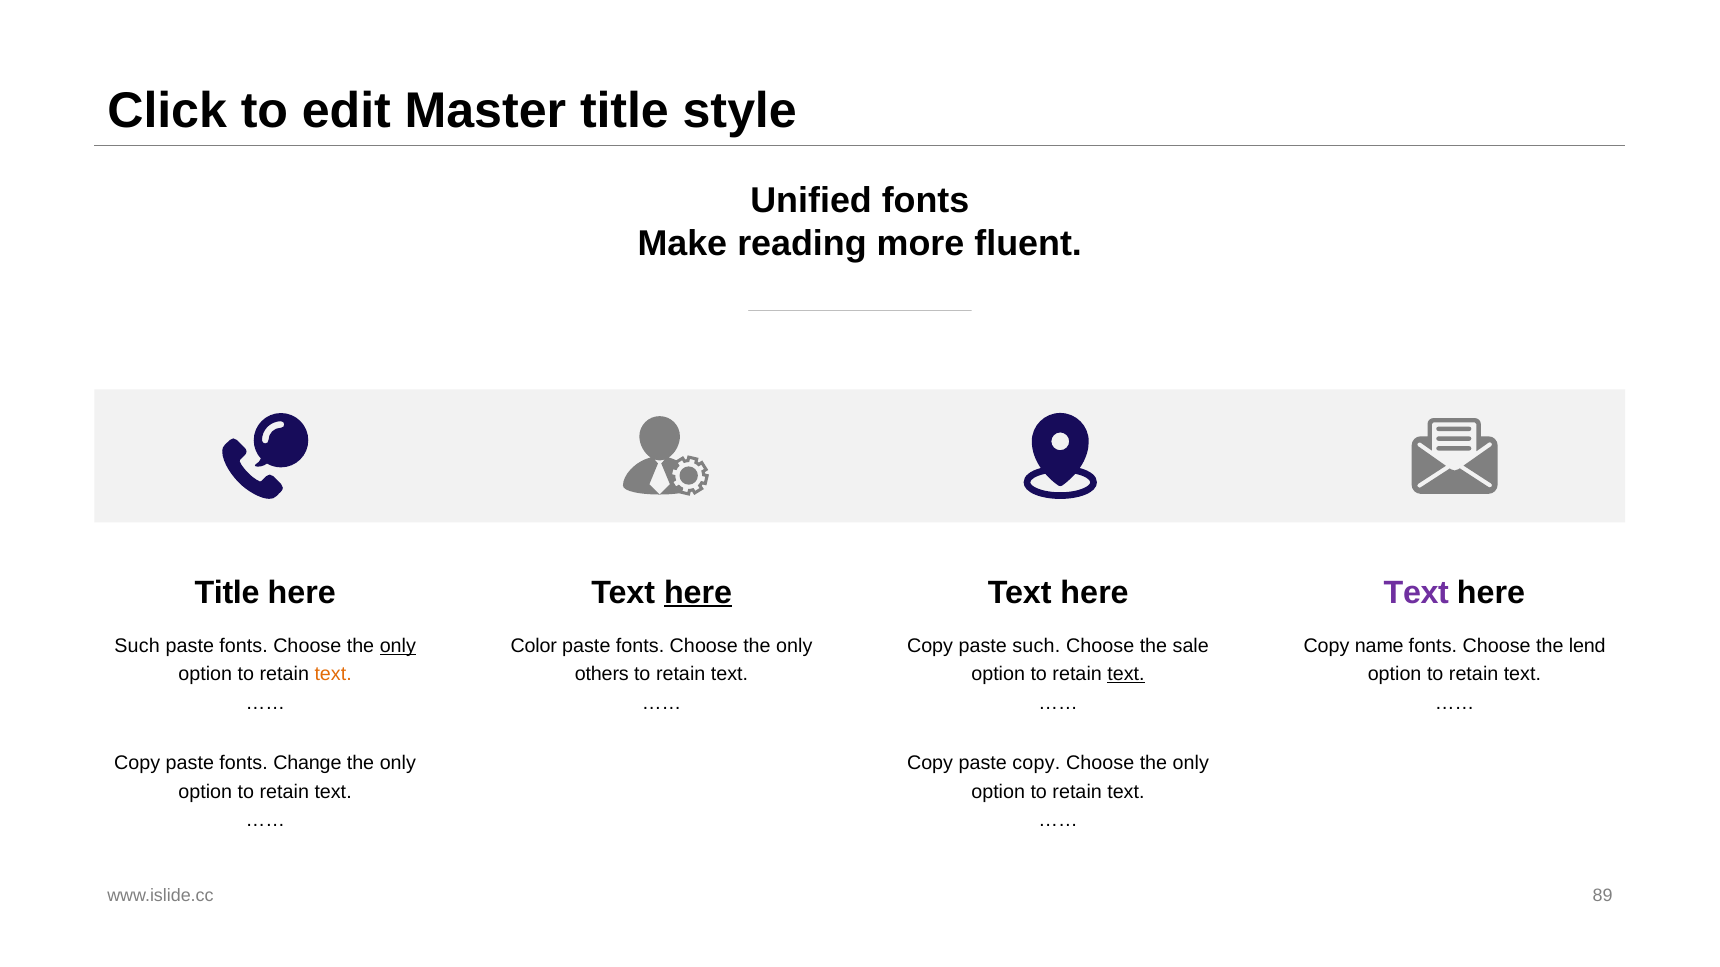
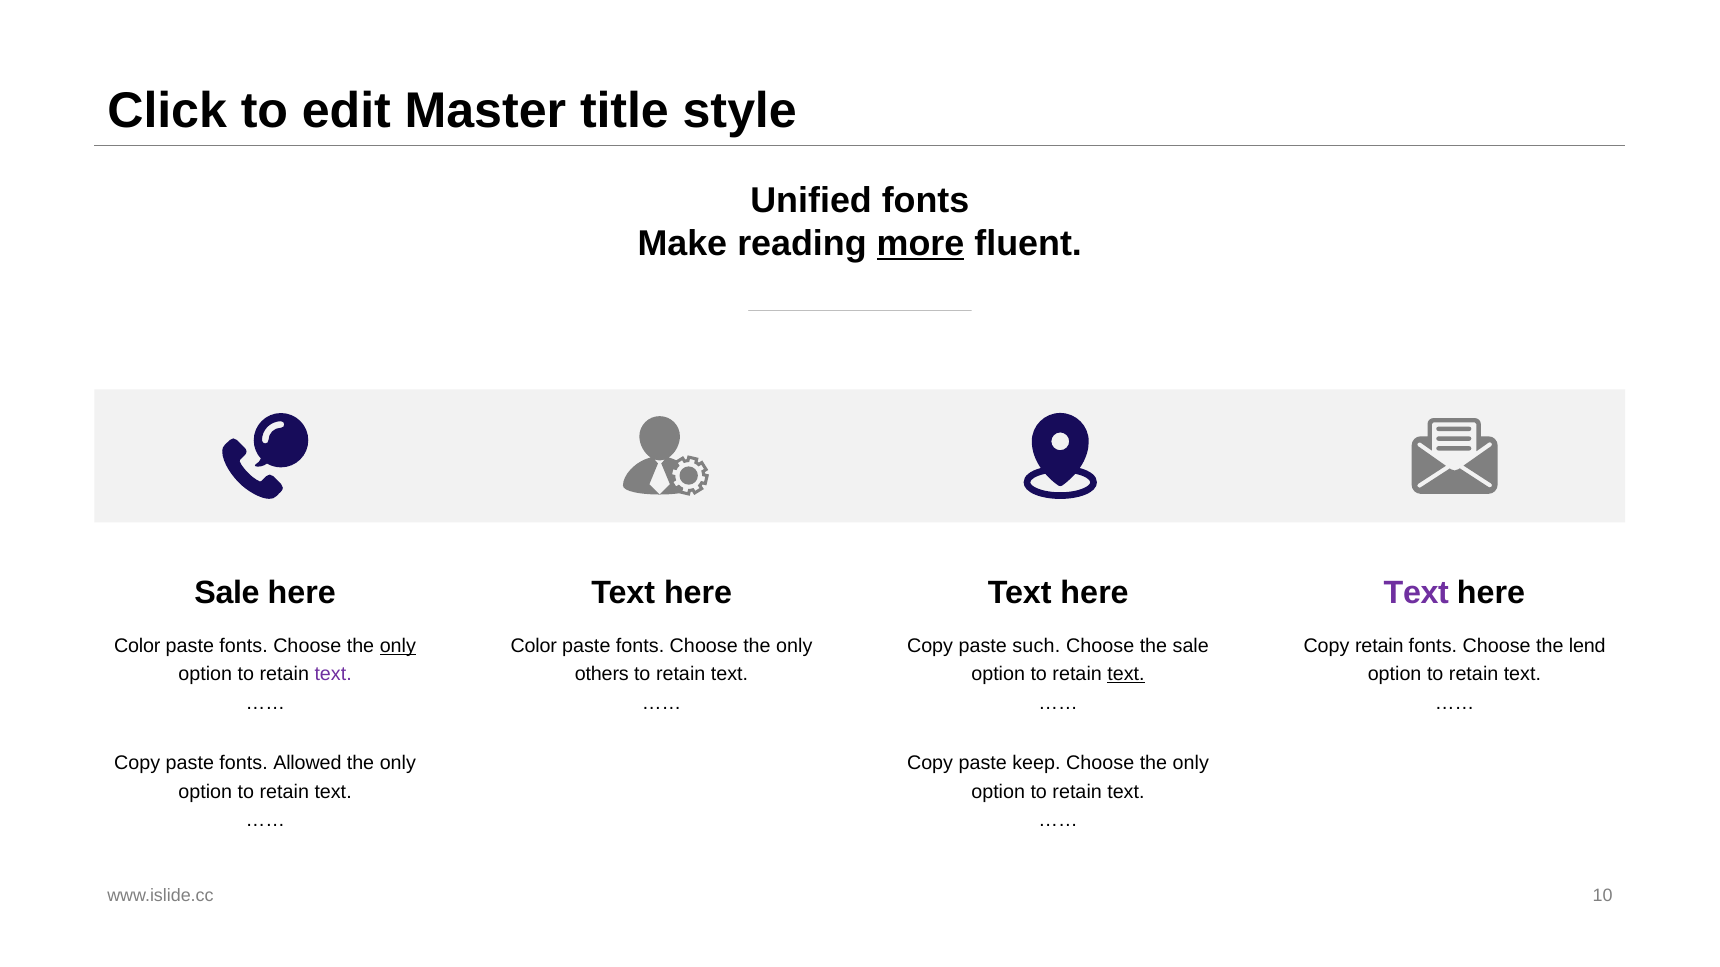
more underline: none -> present
Title at (227, 593): Title -> Sale
here at (698, 593) underline: present -> none
Such at (137, 646): Such -> Color
Copy name: name -> retain
text at (333, 675) colour: orange -> purple
Change: Change -> Allowed
paste copy: copy -> keep
89: 89 -> 10
